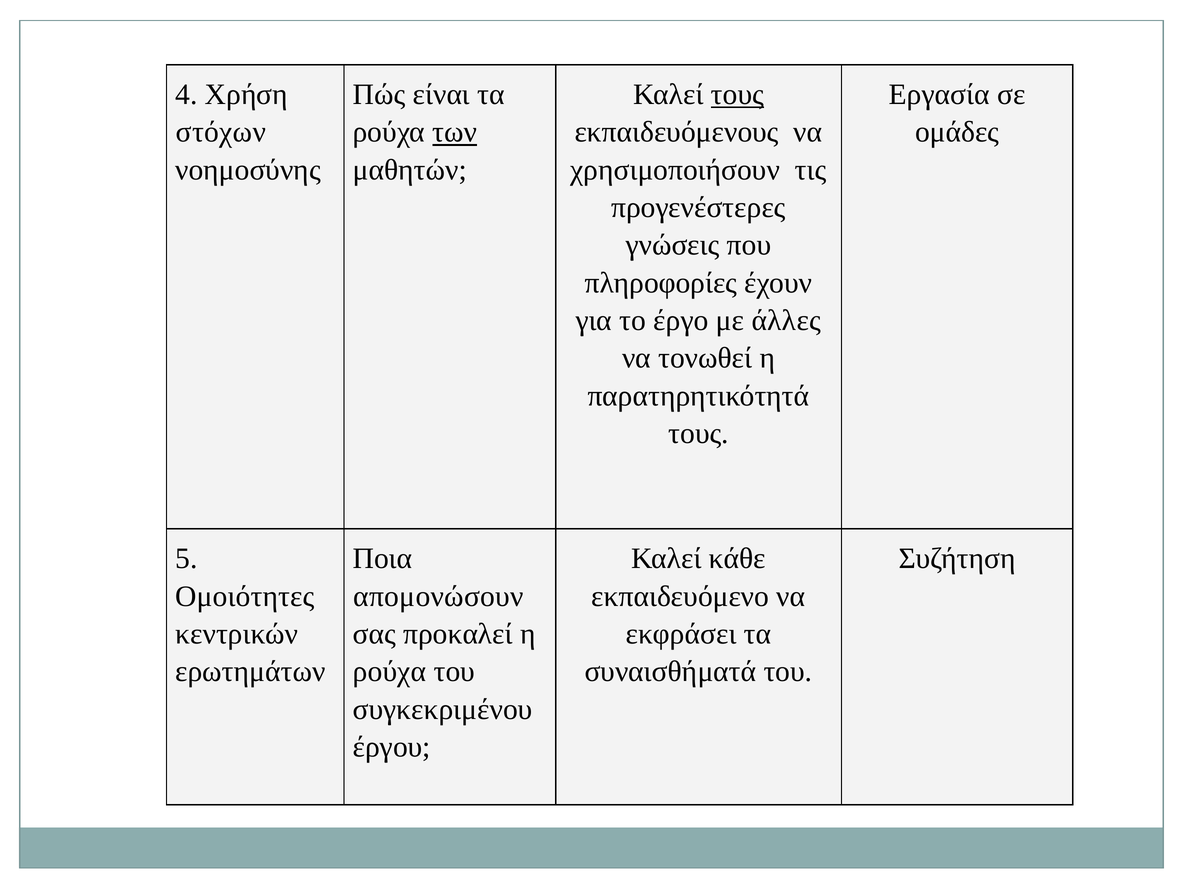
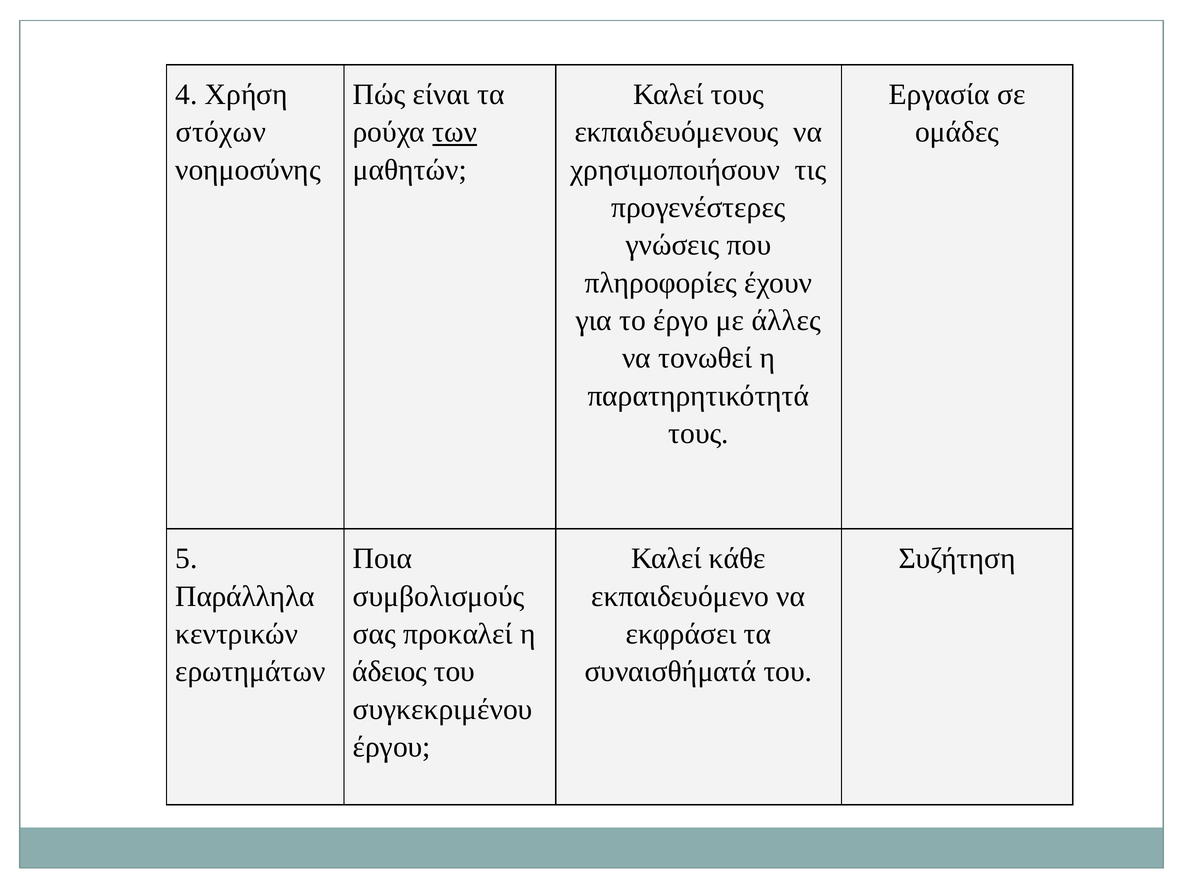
τους at (737, 95) underline: present -> none
Ομοιότητες: Ομοιότητες -> Παράλληλα
απομονώσουν: απομονώσουν -> συμβολισμούς
ρούχα at (390, 672): ρούχα -> άδειος
